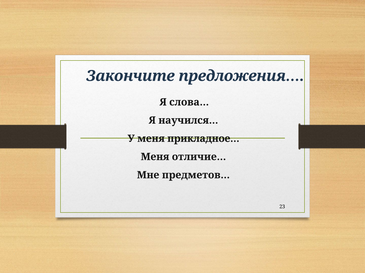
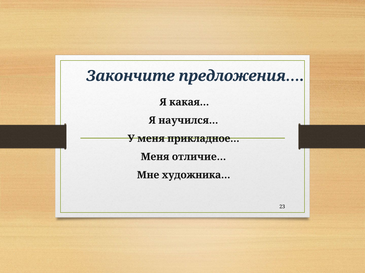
слова…: слова… -> какая…
предметов…: предметов… -> художника…
